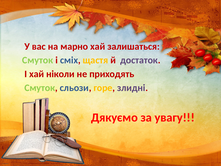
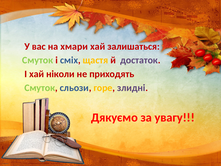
марно: марно -> хмари
